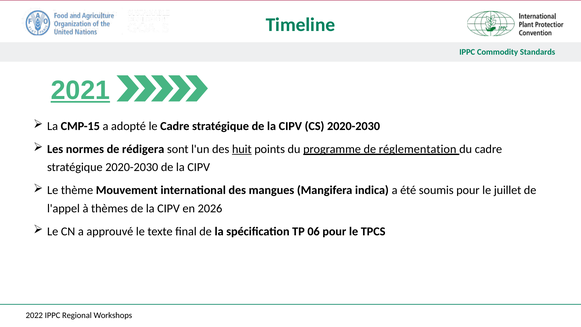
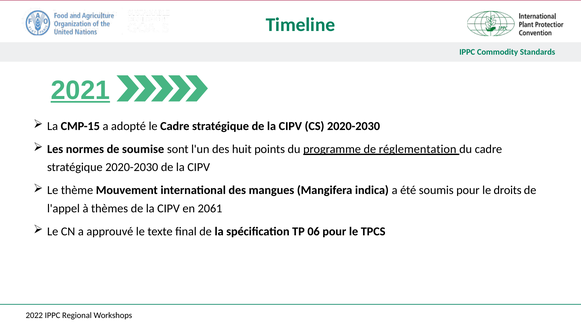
rédigera: rédigera -> soumise
huit underline: present -> none
juillet: juillet -> droits
2026: 2026 -> 2061
